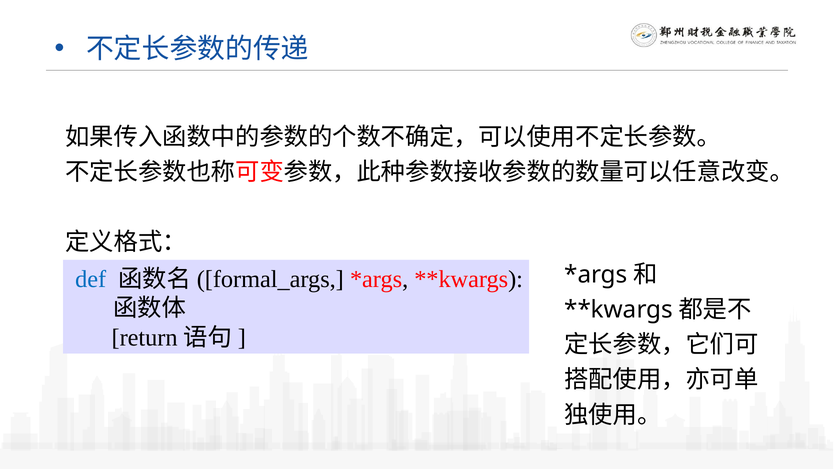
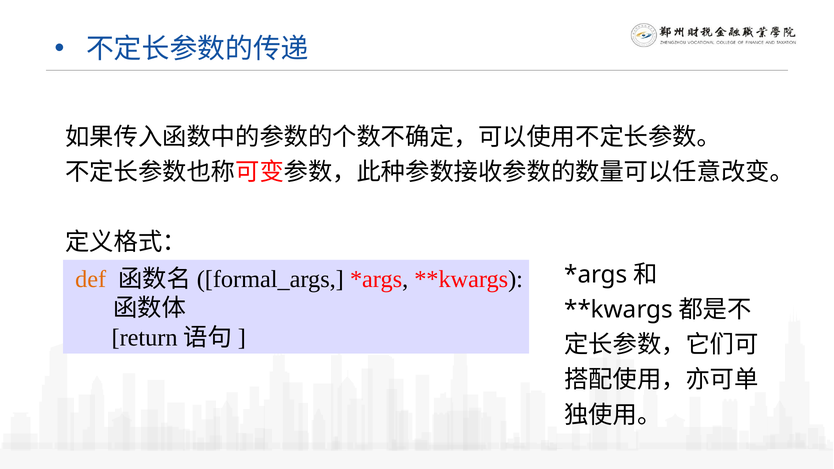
def colour: blue -> orange
